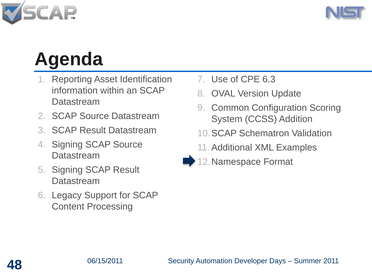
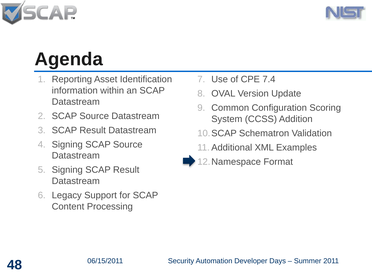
6.3: 6.3 -> 7.4
